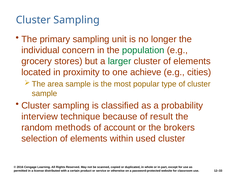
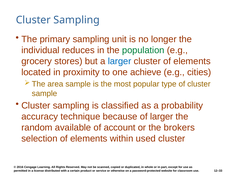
concern: concern -> reduces
larger at (120, 61) colour: green -> blue
interview: interview -> accuracy
of result: result -> larger
methods: methods -> available
